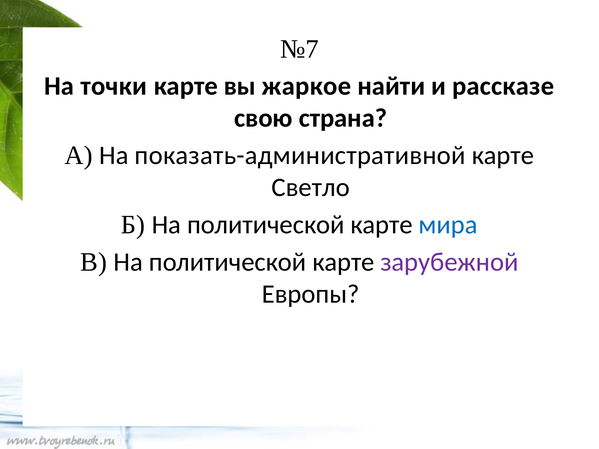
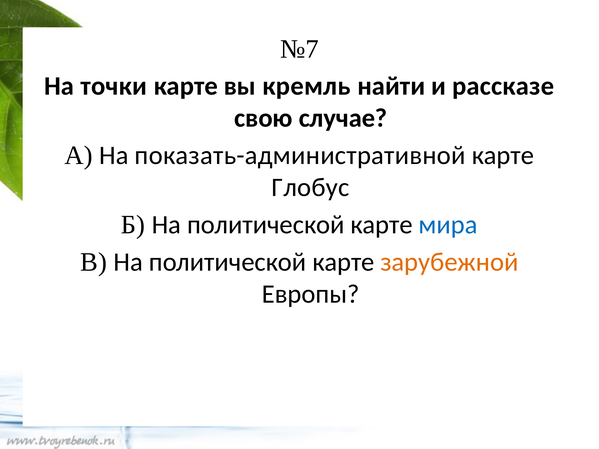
жаркое: жаркое -> кремль
страна: страна -> случае
Светло: Светло -> Глобус
зарубежной colour: purple -> orange
